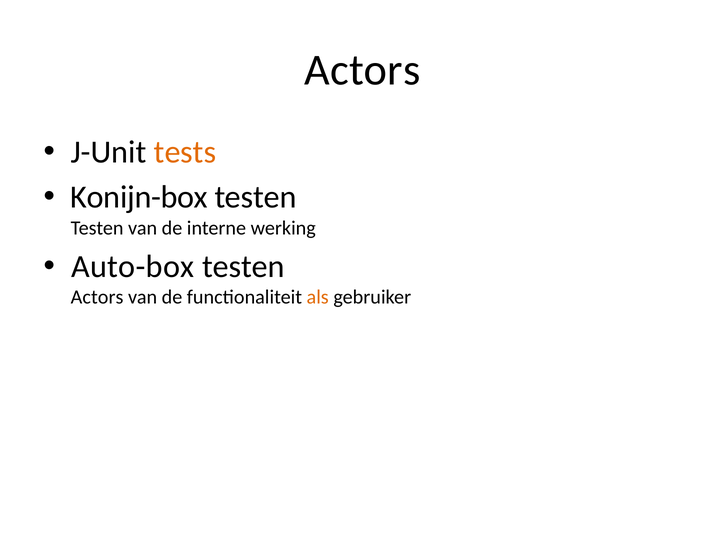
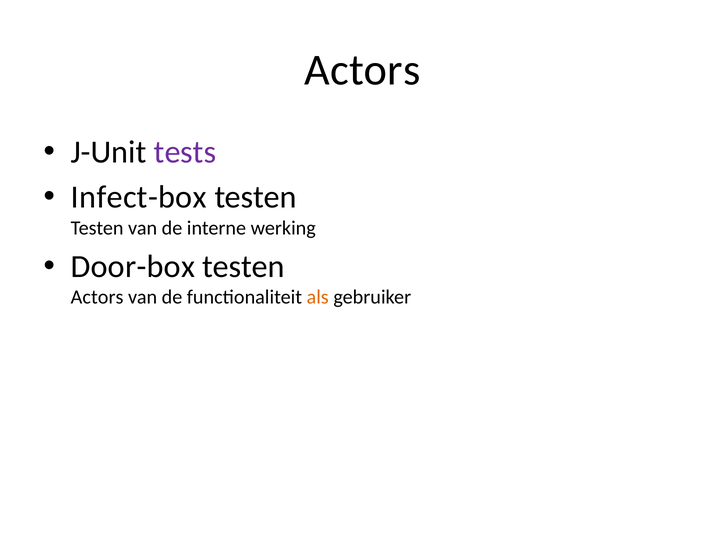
tests colour: orange -> purple
Konijn-box: Konijn-box -> Infect-box
Auto-box: Auto-box -> Door-box
